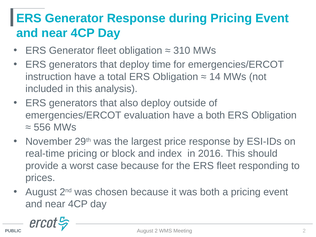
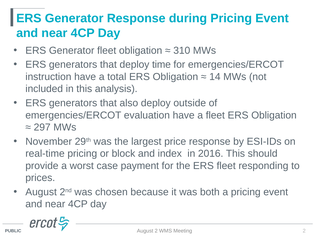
a both: both -> fleet
556: 556 -> 297
case because: because -> payment
